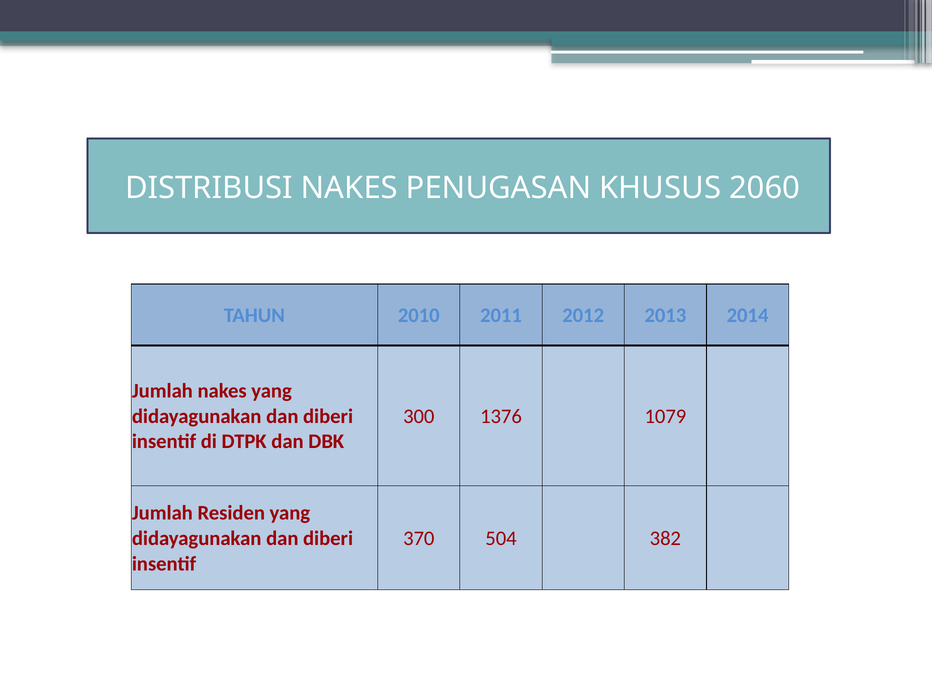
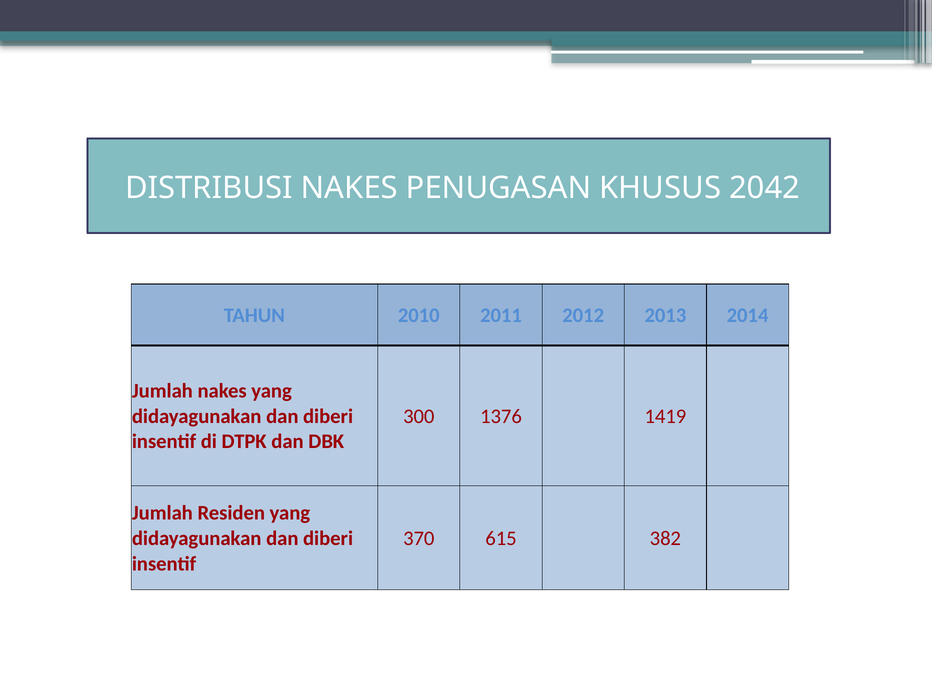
2060: 2060 -> 2042
1079: 1079 -> 1419
504: 504 -> 615
